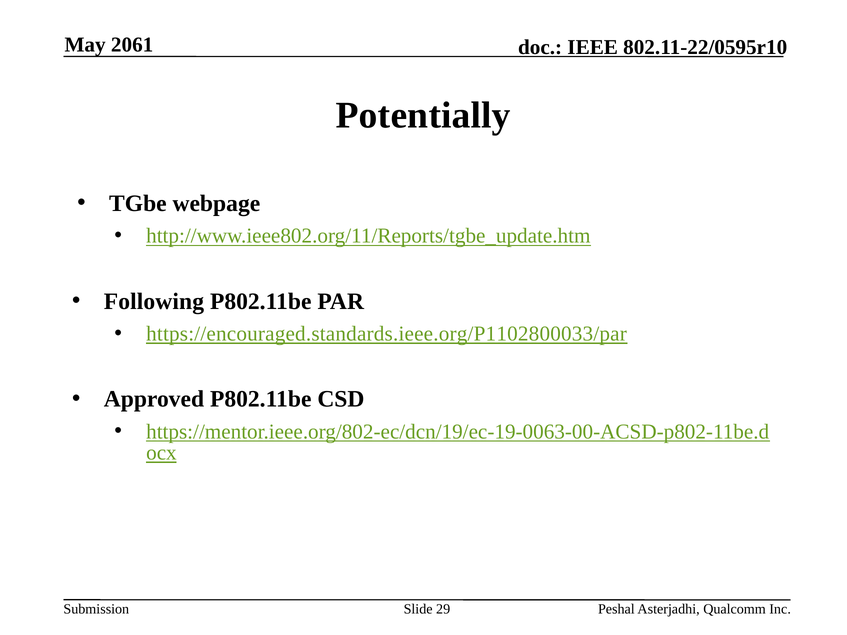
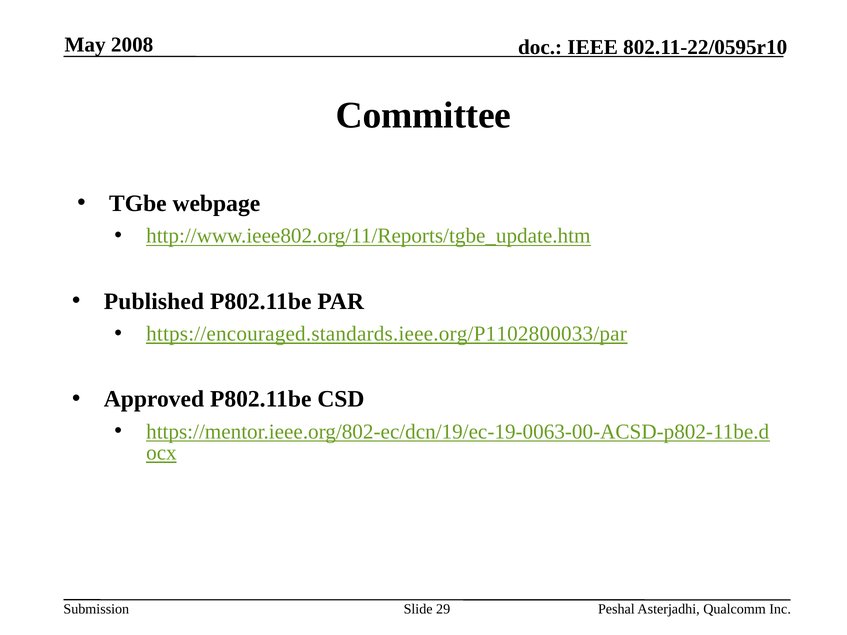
2061: 2061 -> 2008
Potentially: Potentially -> Committee
Following: Following -> Published
